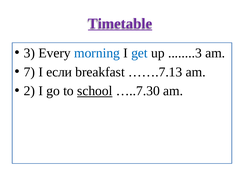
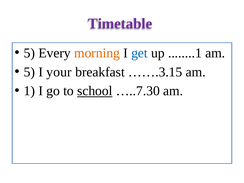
Timetable underline: present -> none
3 at (29, 53): 3 -> 5
morning colour: blue -> orange
........3: ........3 -> ........1
7 at (29, 72): 7 -> 5
если: если -> your
…….7.13: …….7.13 -> …….3.15
2: 2 -> 1
